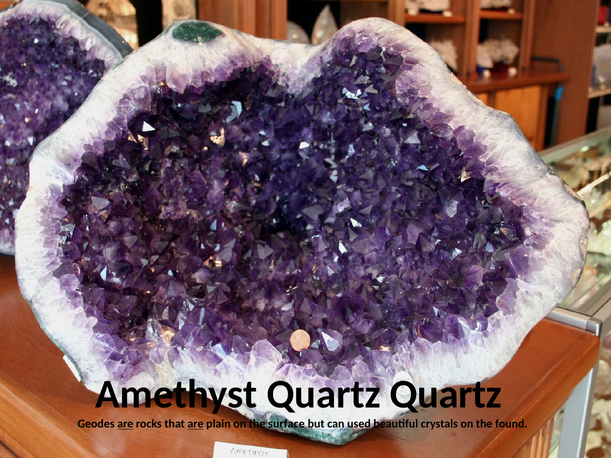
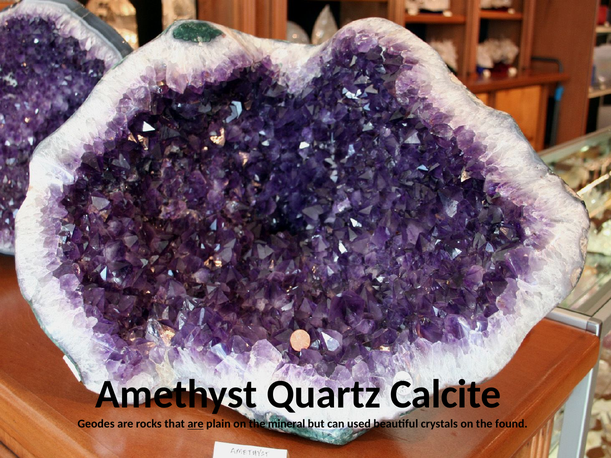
Quartz Quartz: Quartz -> Calcite
are at (125, 424) underline: present -> none
surface: surface -> mineral
